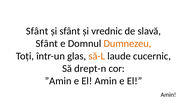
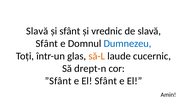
Sfânt at (37, 31): Sfânt -> Slavă
Dumnezeu colour: orange -> blue
”Amin: ”Amin -> ”Sfânt
Amin at (106, 81): Amin -> Sfânt
